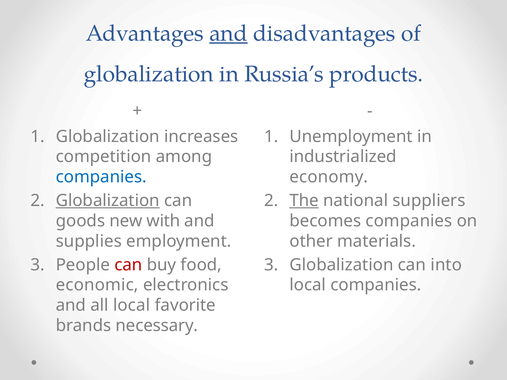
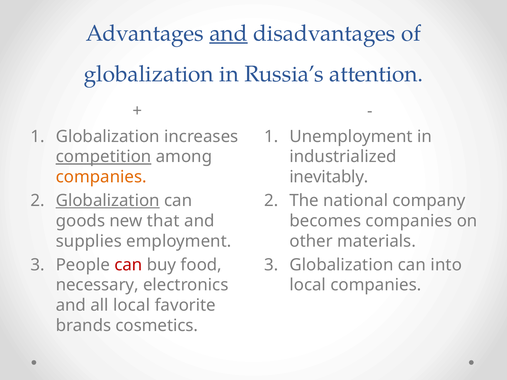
products: products -> attention
competition underline: none -> present
companies at (101, 177) colour: blue -> orange
economy: economy -> inevitably
The underline: present -> none
suppliers: suppliers -> company
with: with -> that
economic: economic -> necessary
necessary: necessary -> cosmetics
